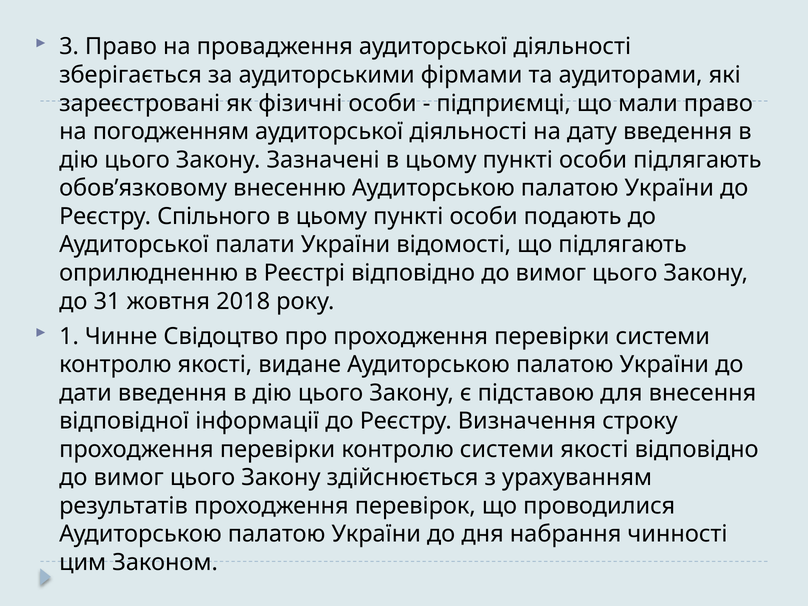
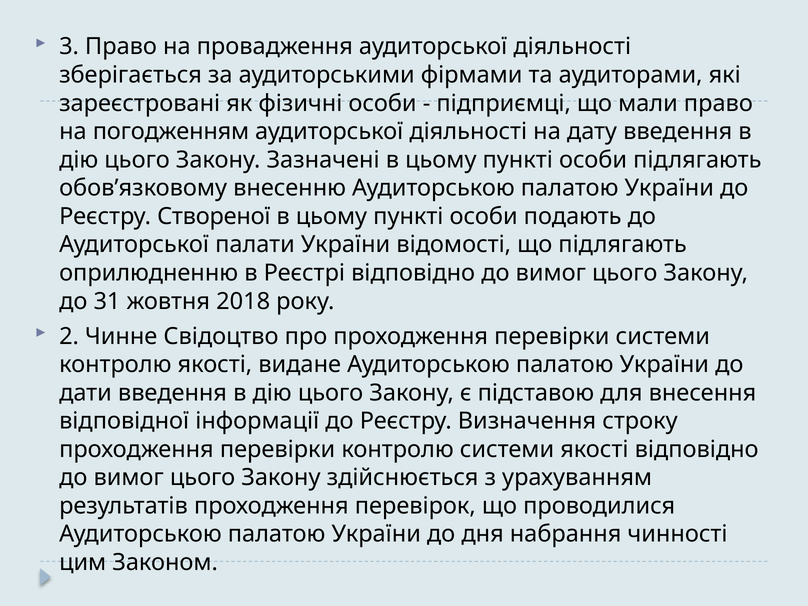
Спільного: Спільного -> Створеної
1: 1 -> 2
